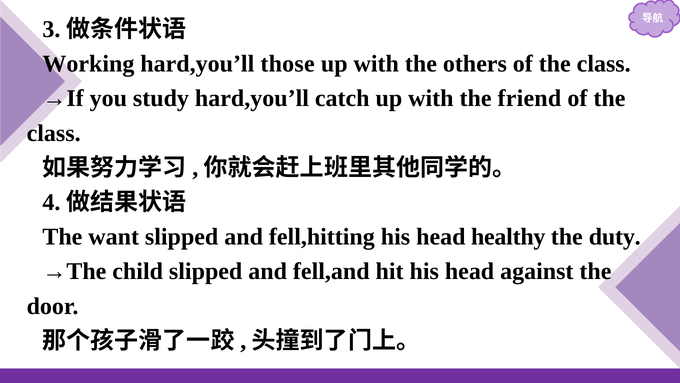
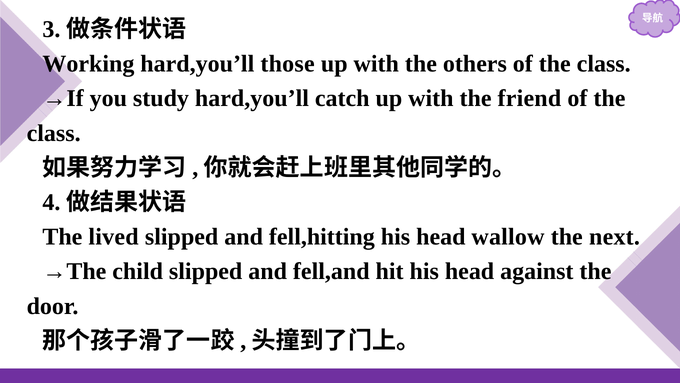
want: want -> lived
healthy: healthy -> wallow
duty: duty -> next
